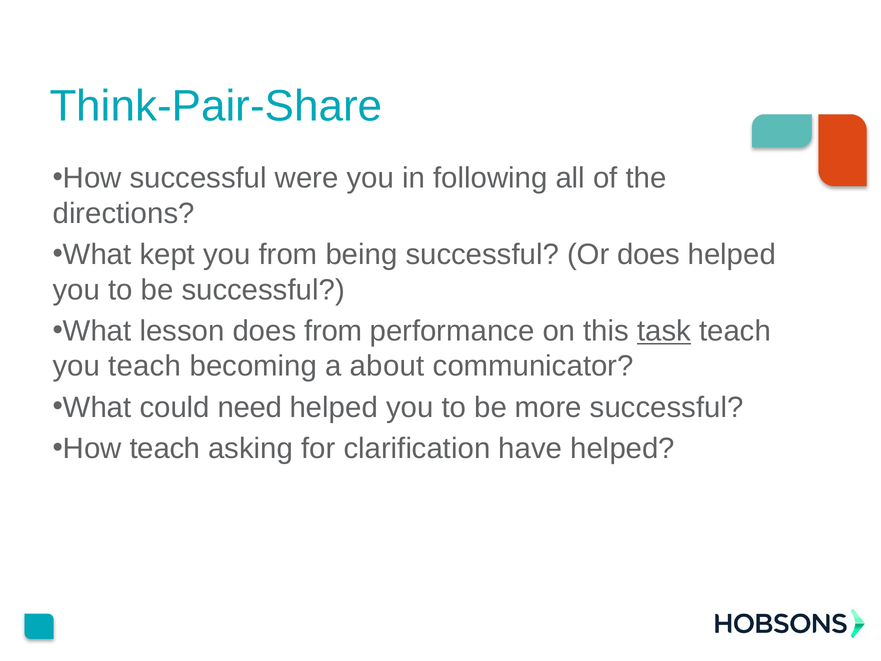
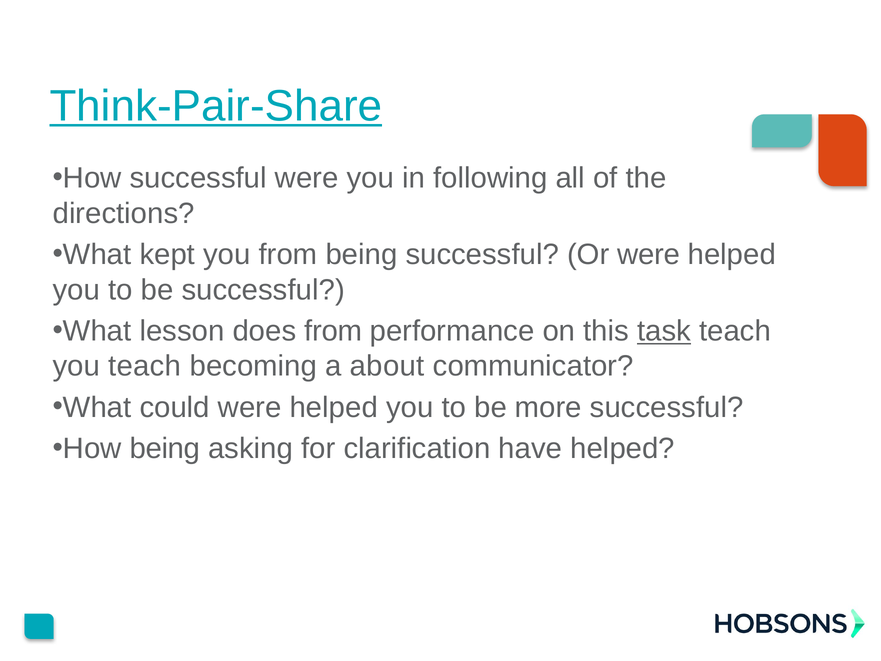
Think-Pair-Share underline: none -> present
Or does: does -> were
could need: need -> were
How teach: teach -> being
